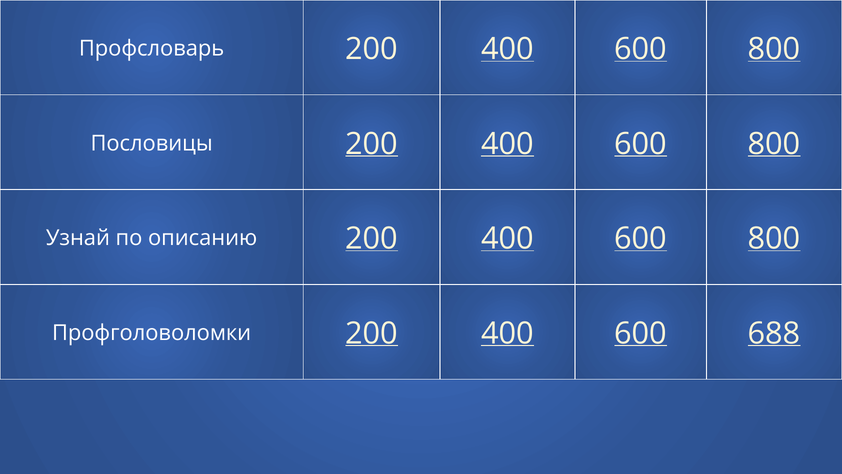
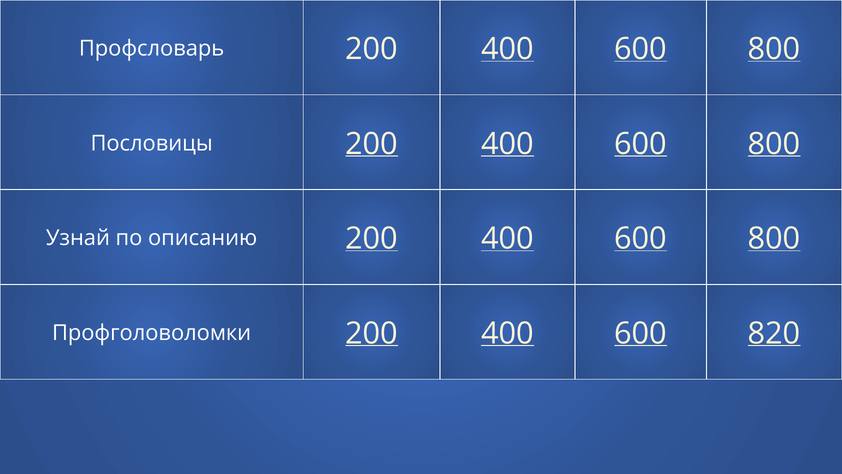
688: 688 -> 820
